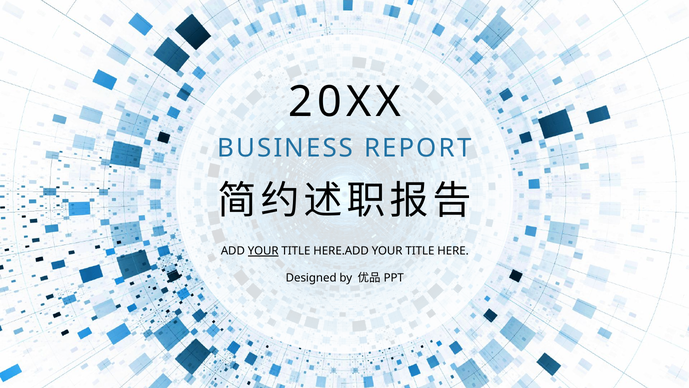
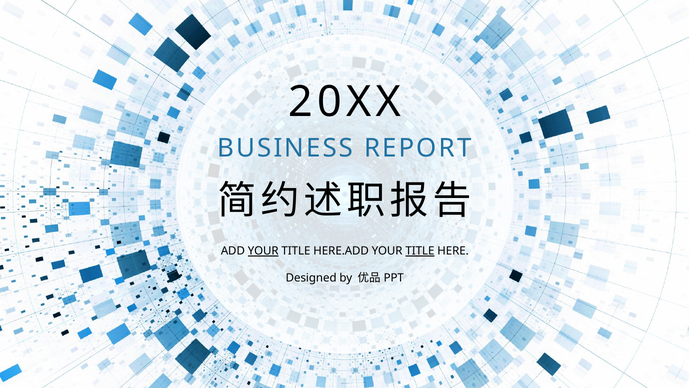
TITLE at (420, 251) underline: none -> present
